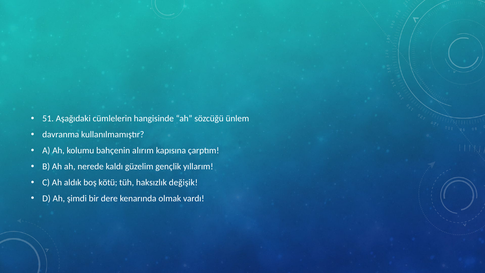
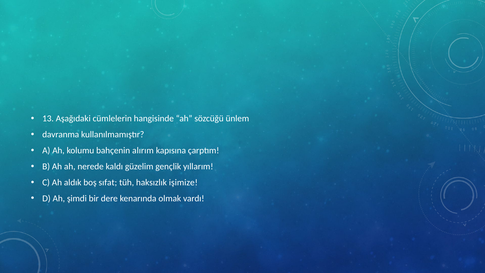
51: 51 -> 13
kötü: kötü -> sıfat
değişik: değişik -> işimize
